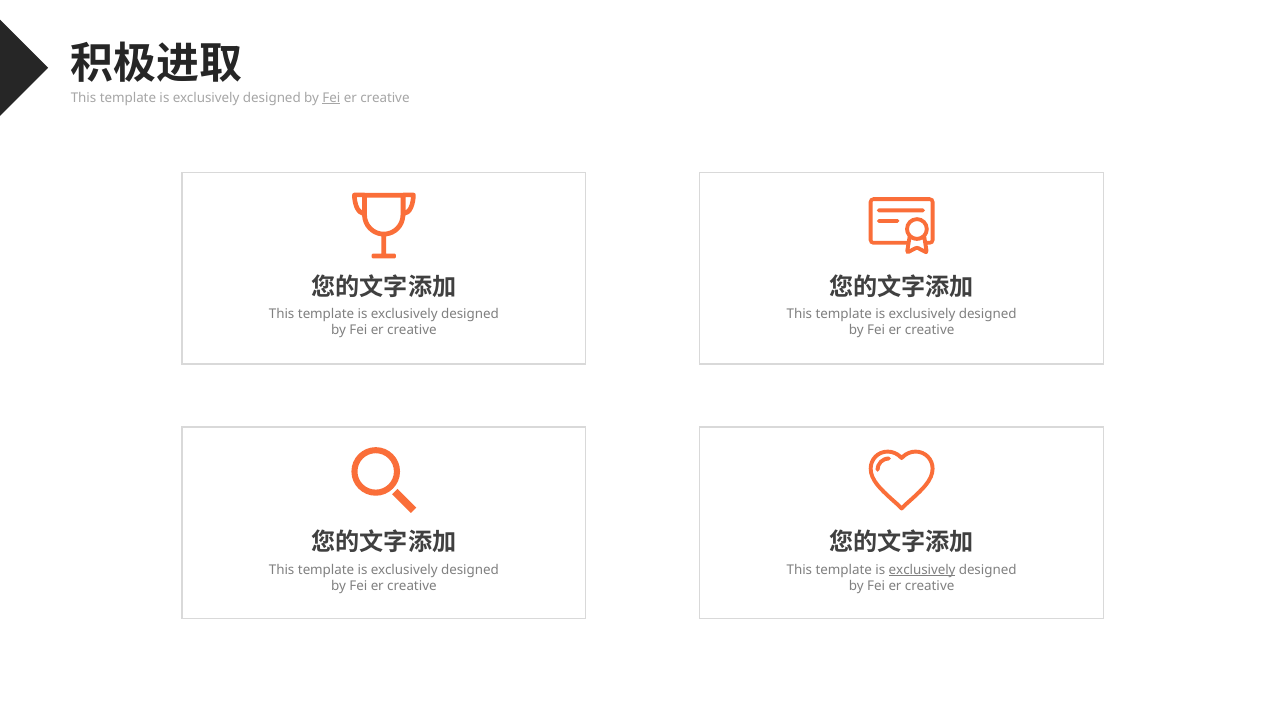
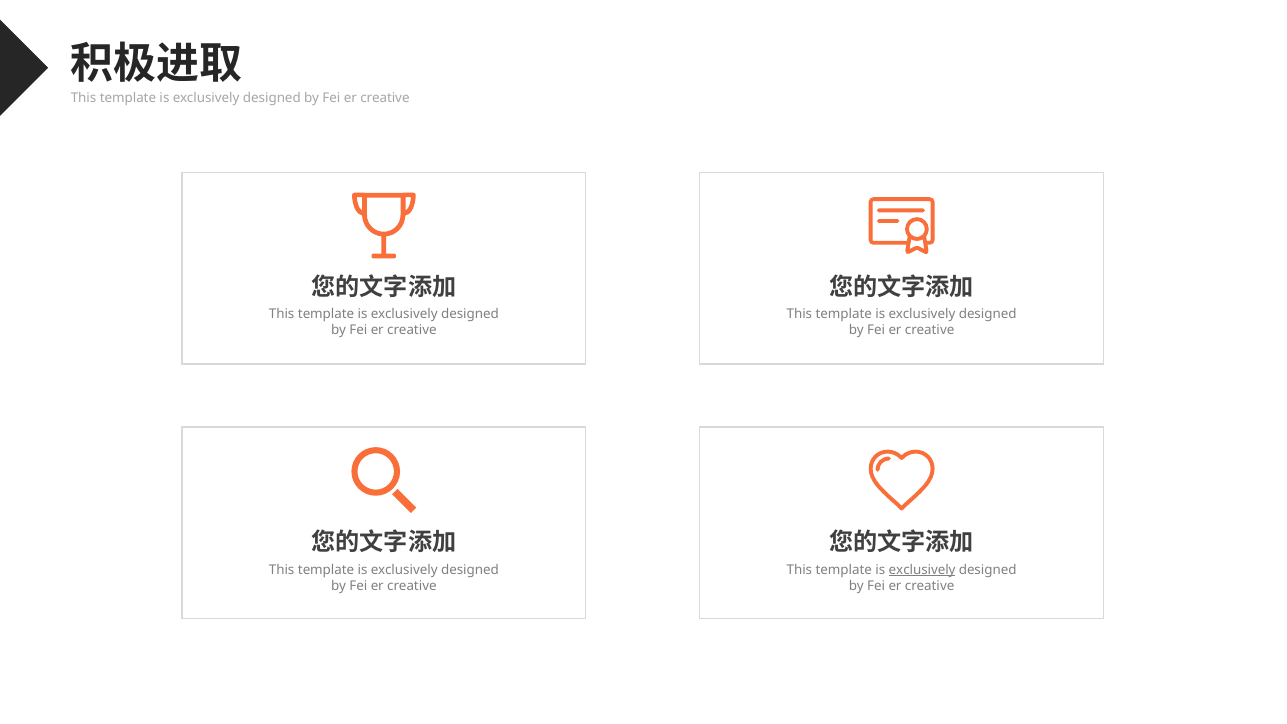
Fei at (331, 98) underline: present -> none
